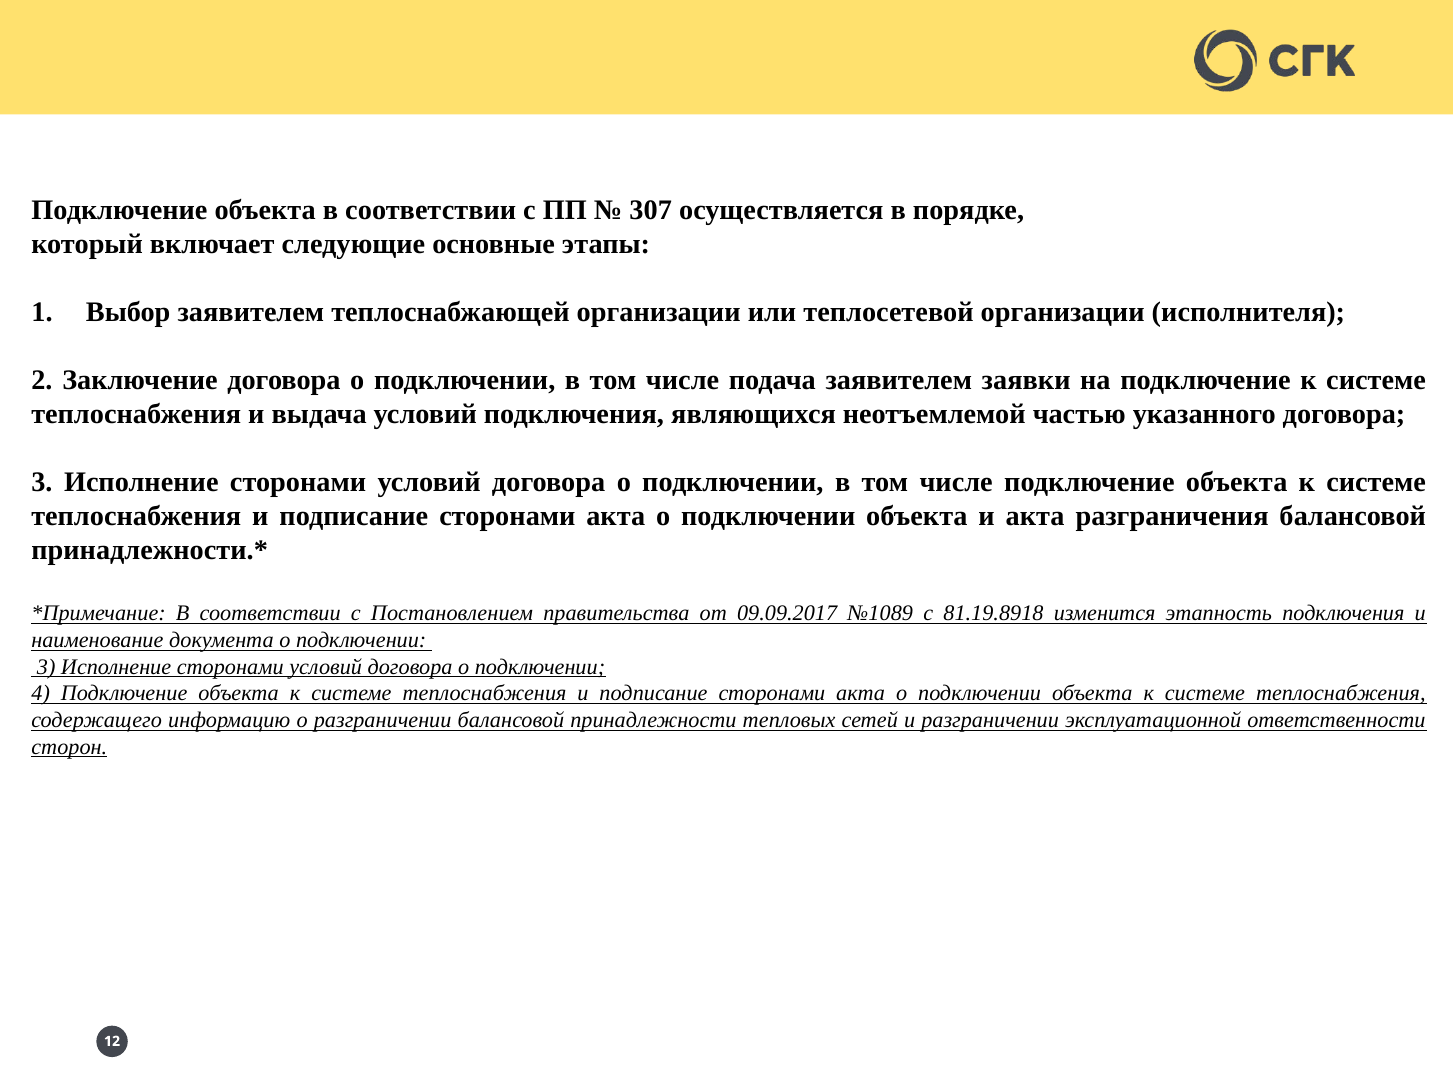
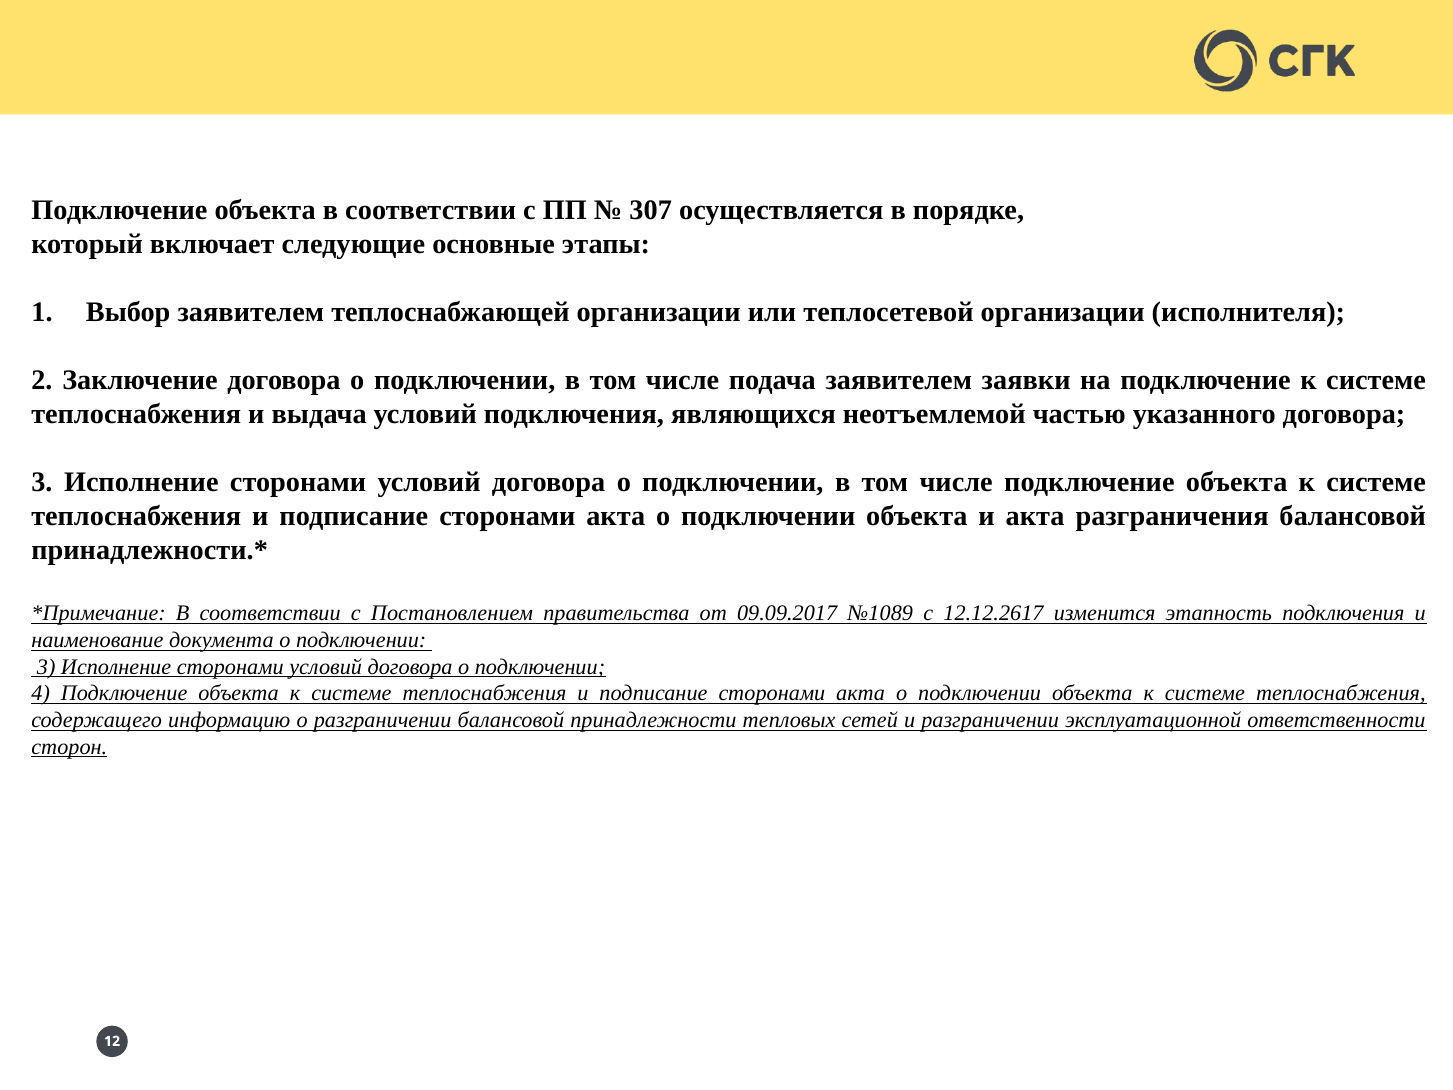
81.19.8918: 81.19.8918 -> 12.12.2617
